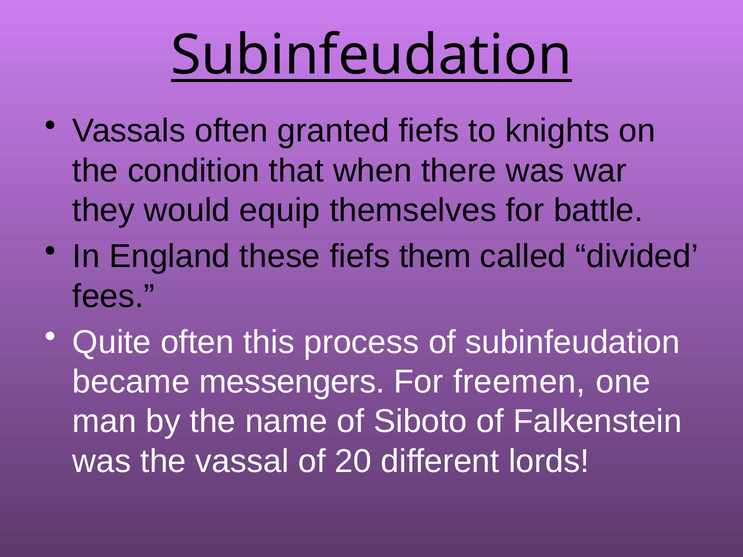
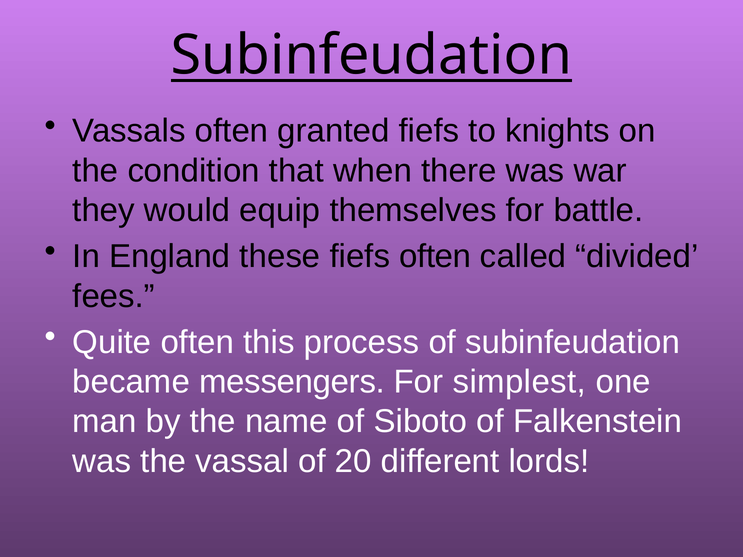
fiefs them: them -> often
freemen: freemen -> simplest
